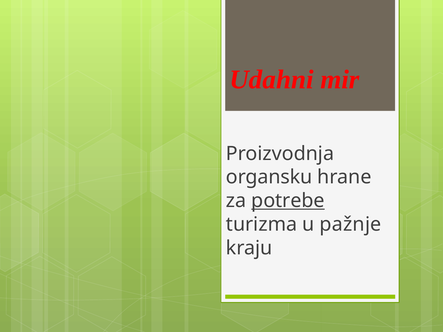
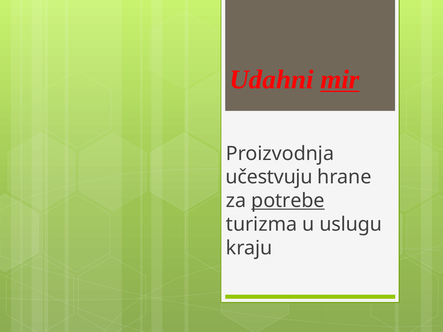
mir underline: none -> present
organsku: organsku -> učestvuju
pažnje: pažnje -> uslugu
